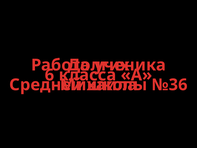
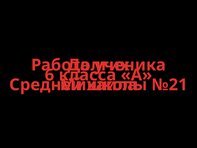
№36: №36 -> №21
